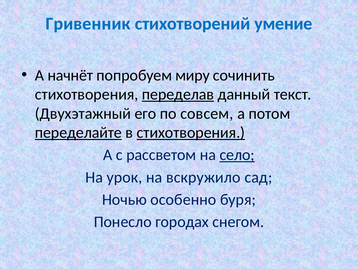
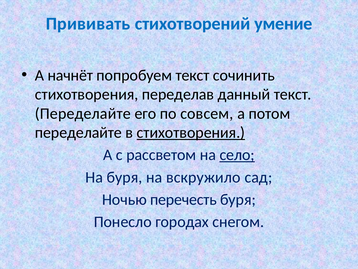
Гривенник: Гривенник -> Прививать
попробуем миру: миру -> текст
переделав underline: present -> none
Двухэтажный at (83, 113): Двухэтажный -> Переделайте
переделайте at (78, 132) underline: present -> none
На урок: урок -> буря
особенно: особенно -> перечесть
